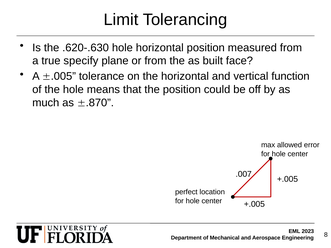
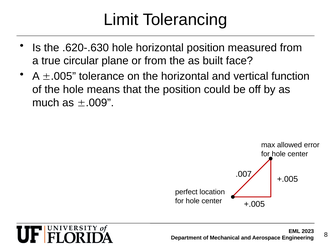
specify: specify -> circular
.870: .870 -> .009
